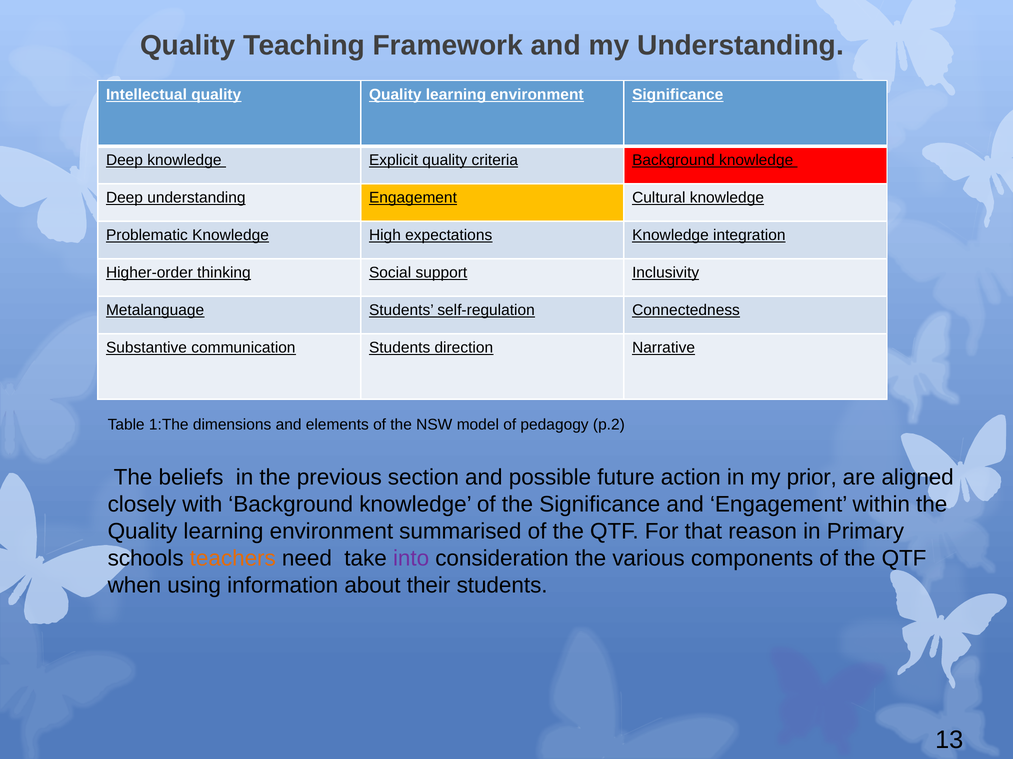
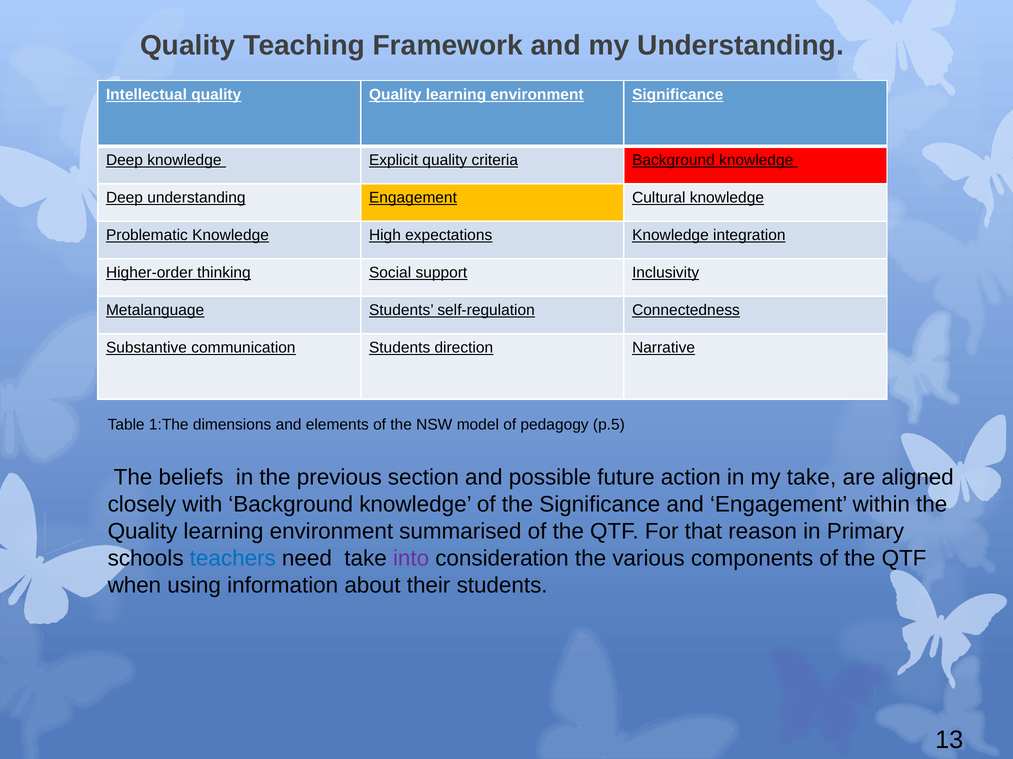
p.2: p.2 -> p.5
my prior: prior -> take
teachers colour: orange -> blue
